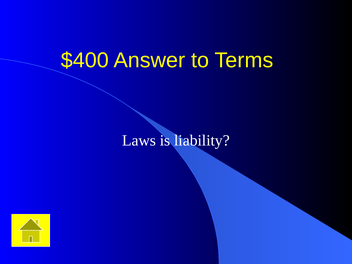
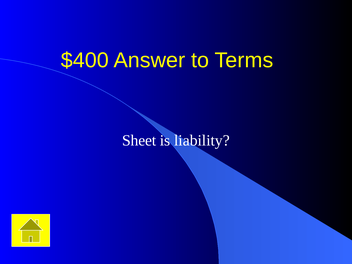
Laws: Laws -> Sheet
